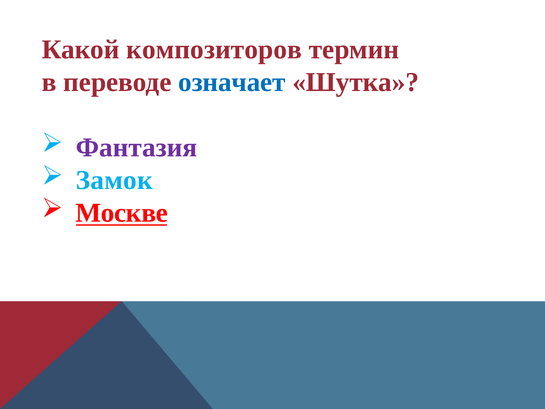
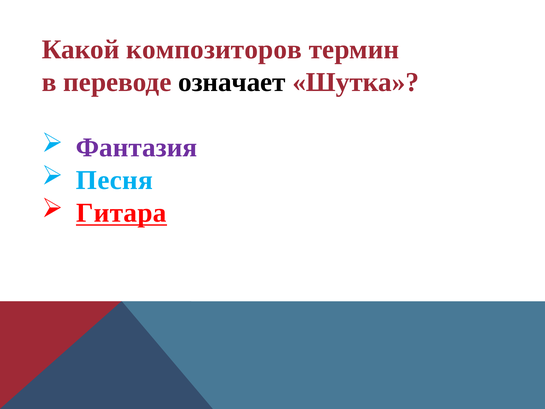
означает colour: blue -> black
Замок: Замок -> Песня
Москве: Москве -> Гитара
